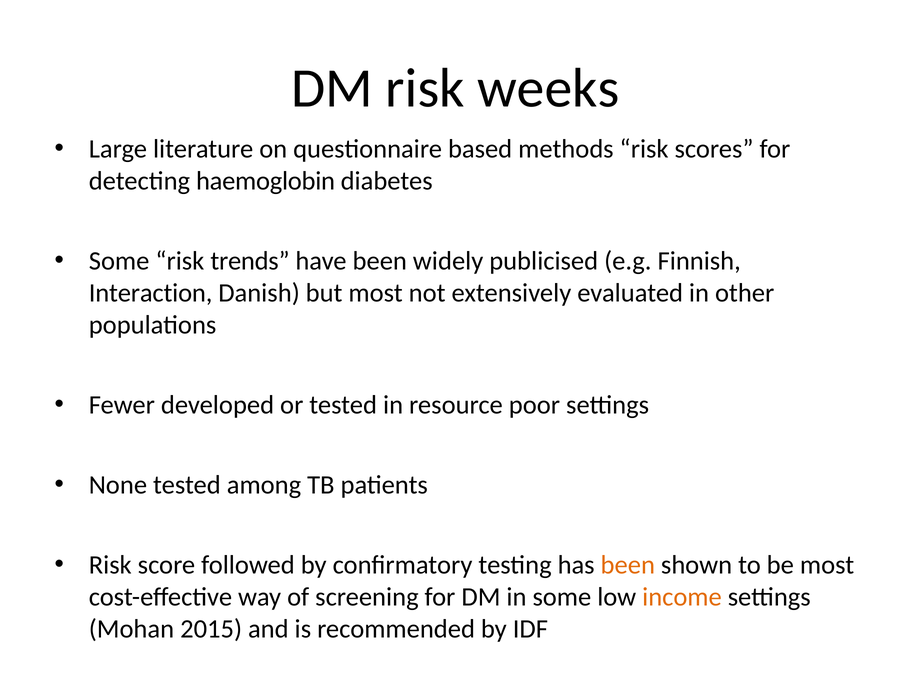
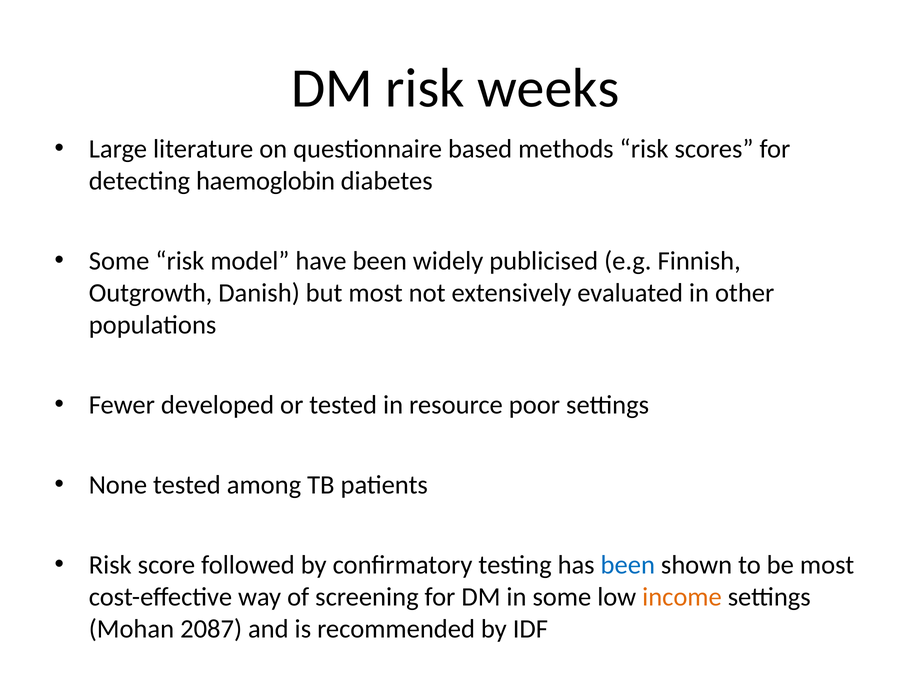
trends: trends -> model
Interaction: Interaction -> Outgrowth
been at (628, 564) colour: orange -> blue
2015: 2015 -> 2087
